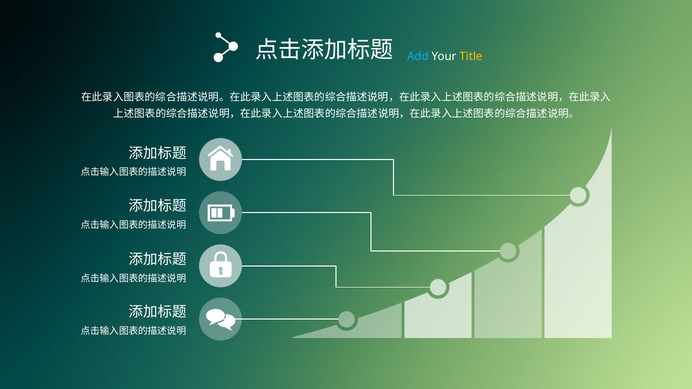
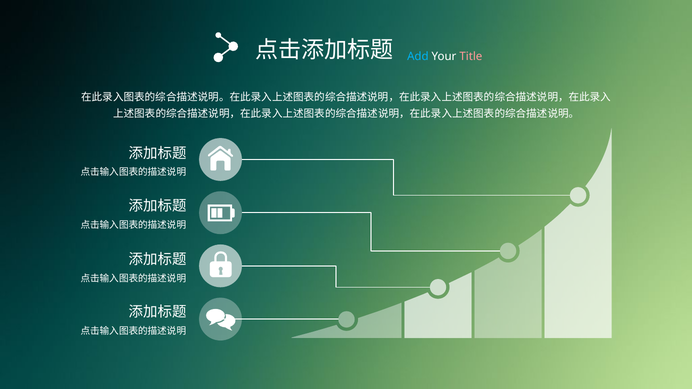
Title colour: yellow -> pink
